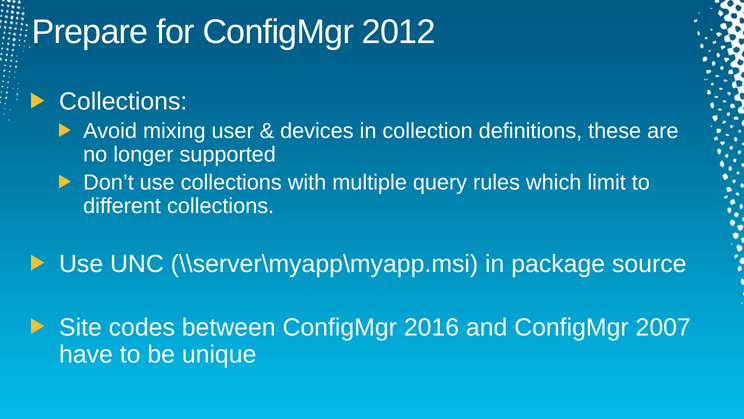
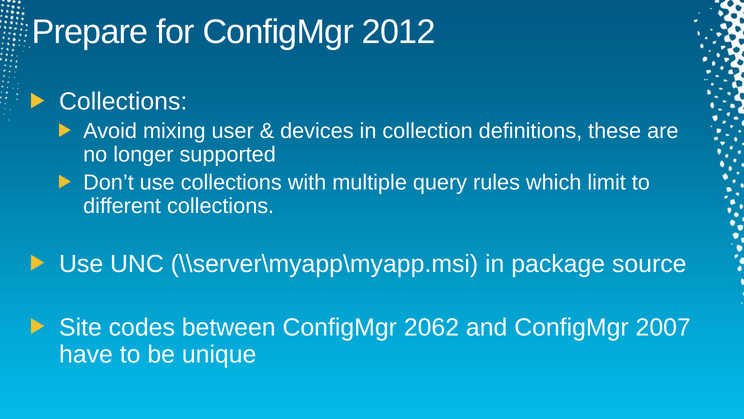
2016: 2016 -> 2062
